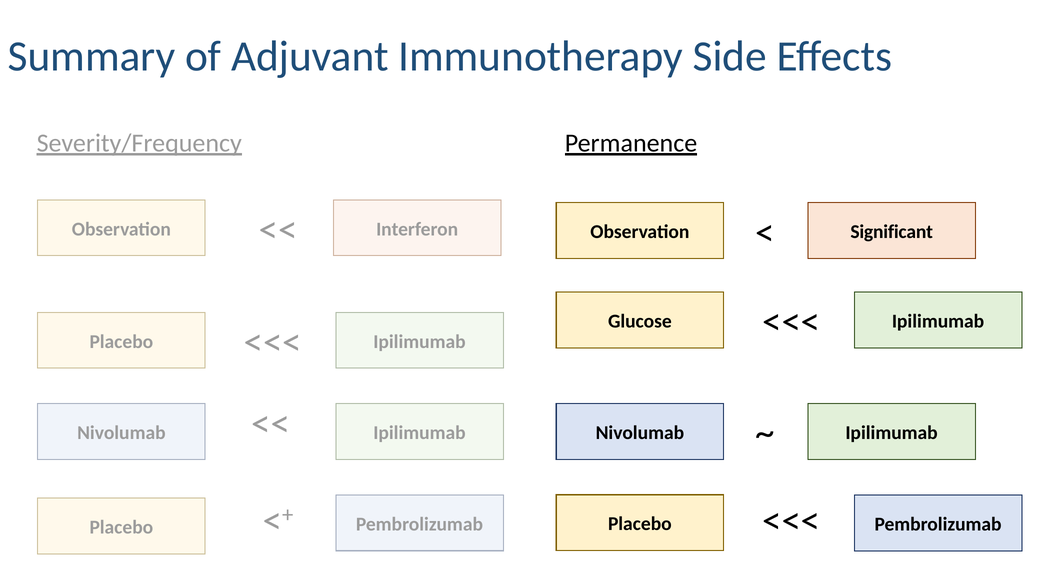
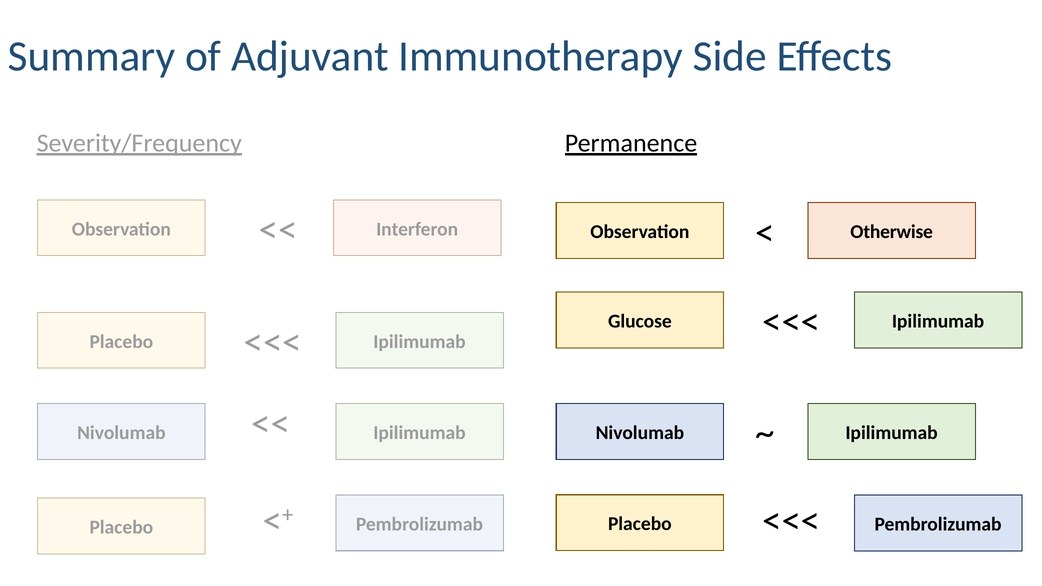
Significant: Significant -> Otherwise
